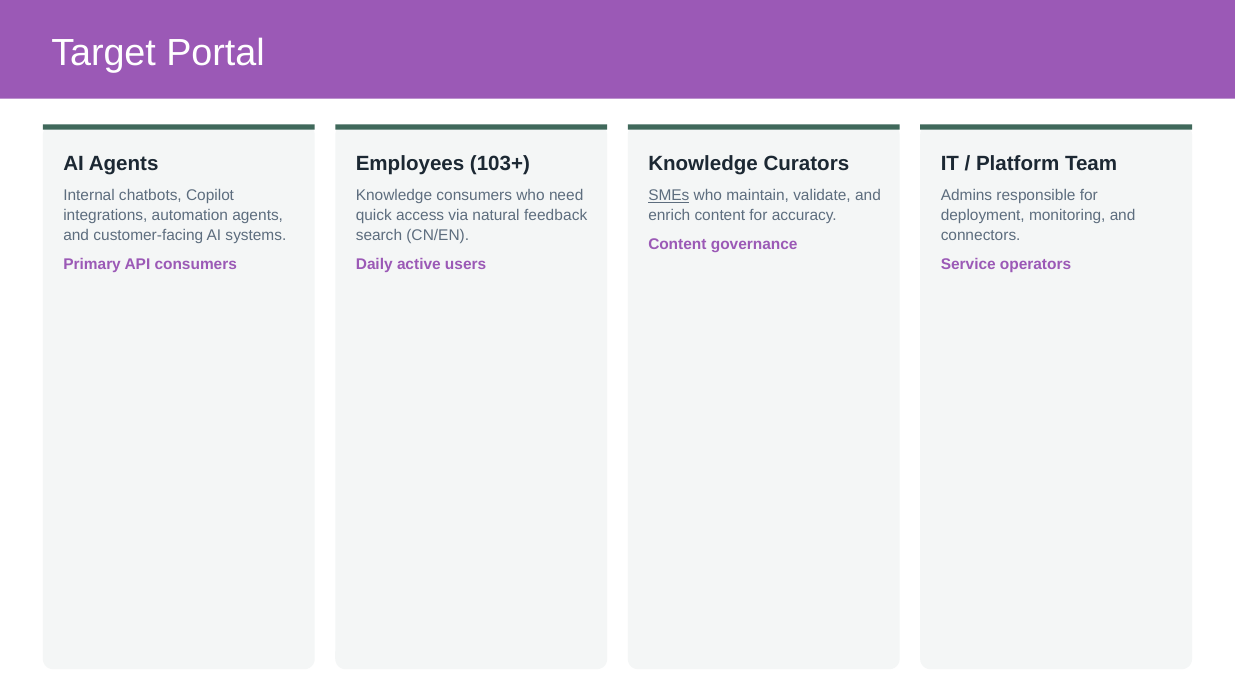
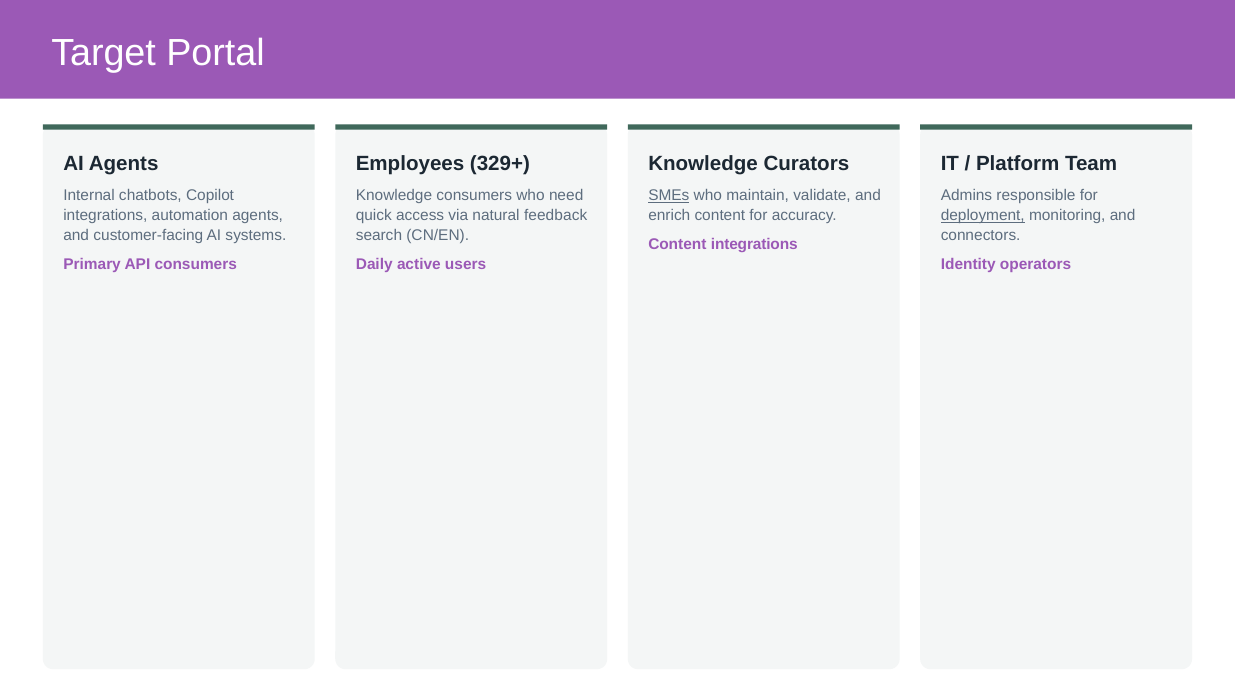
103+: 103+ -> 329+
deployment underline: none -> present
Content governance: governance -> integrations
Service: Service -> Identity
